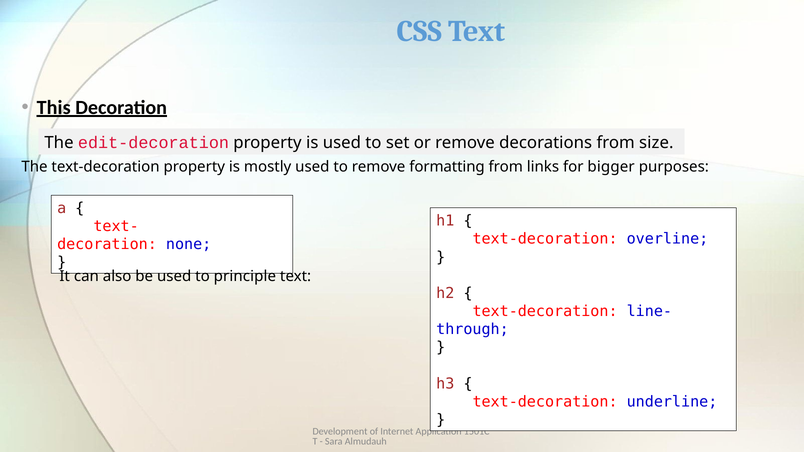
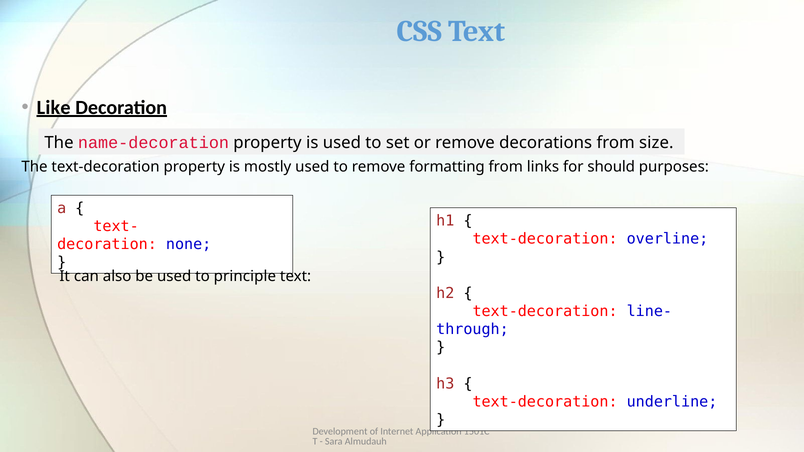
This: This -> Like
edit-decoration: edit-decoration -> name-decoration
bigger: bigger -> should
